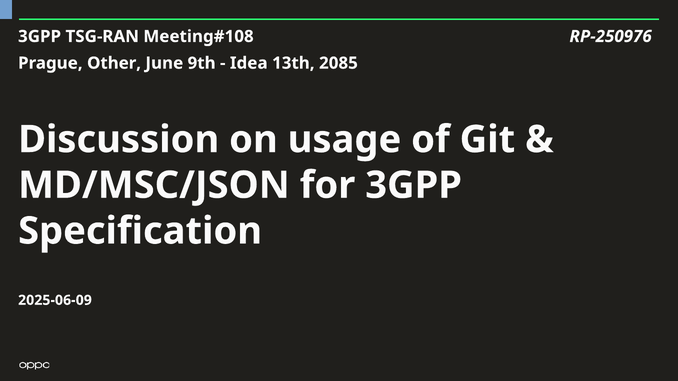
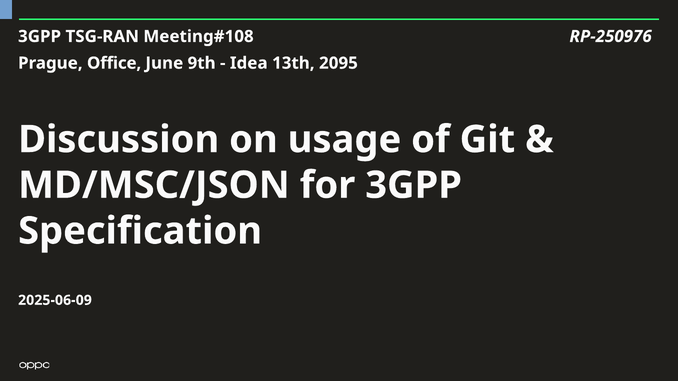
Other: Other -> Office
2085: 2085 -> 2095
